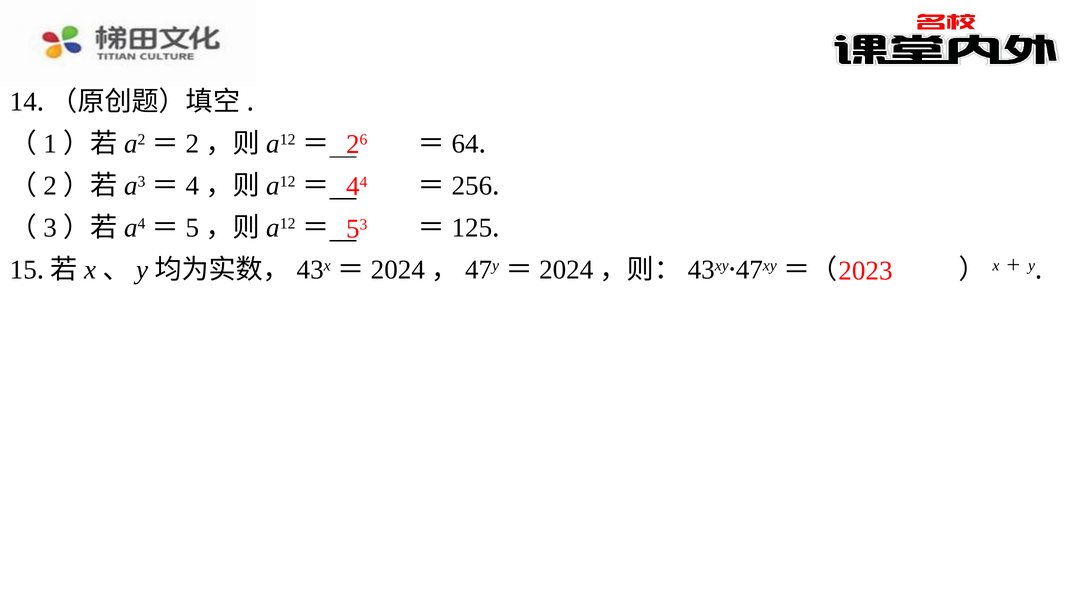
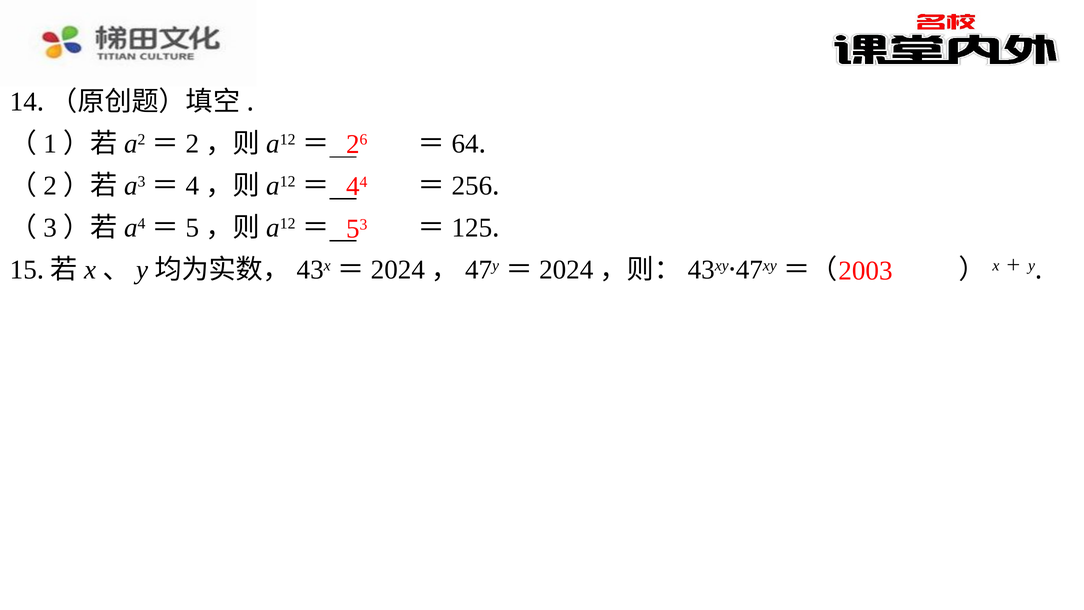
2023: 2023 -> 2003
